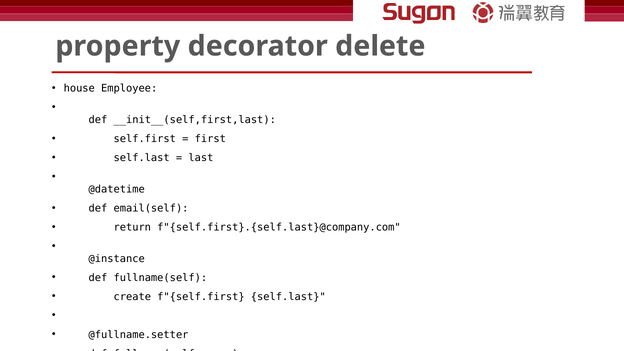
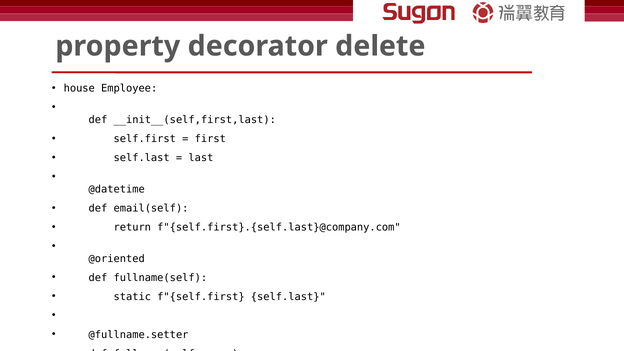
@instance: @instance -> @oriented
create: create -> static
